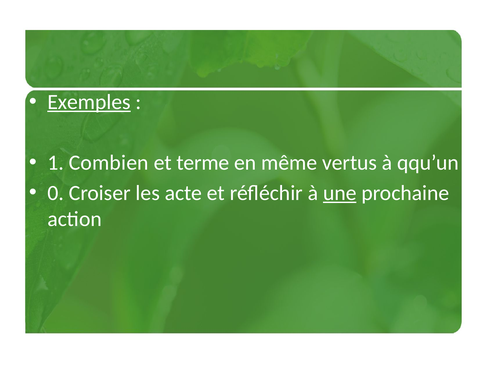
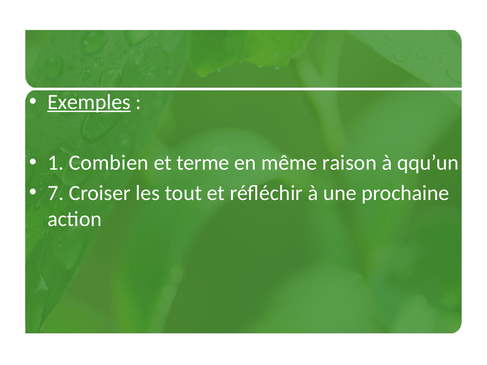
vertus: vertus -> raison
0: 0 -> 7
acte: acte -> tout
une underline: present -> none
